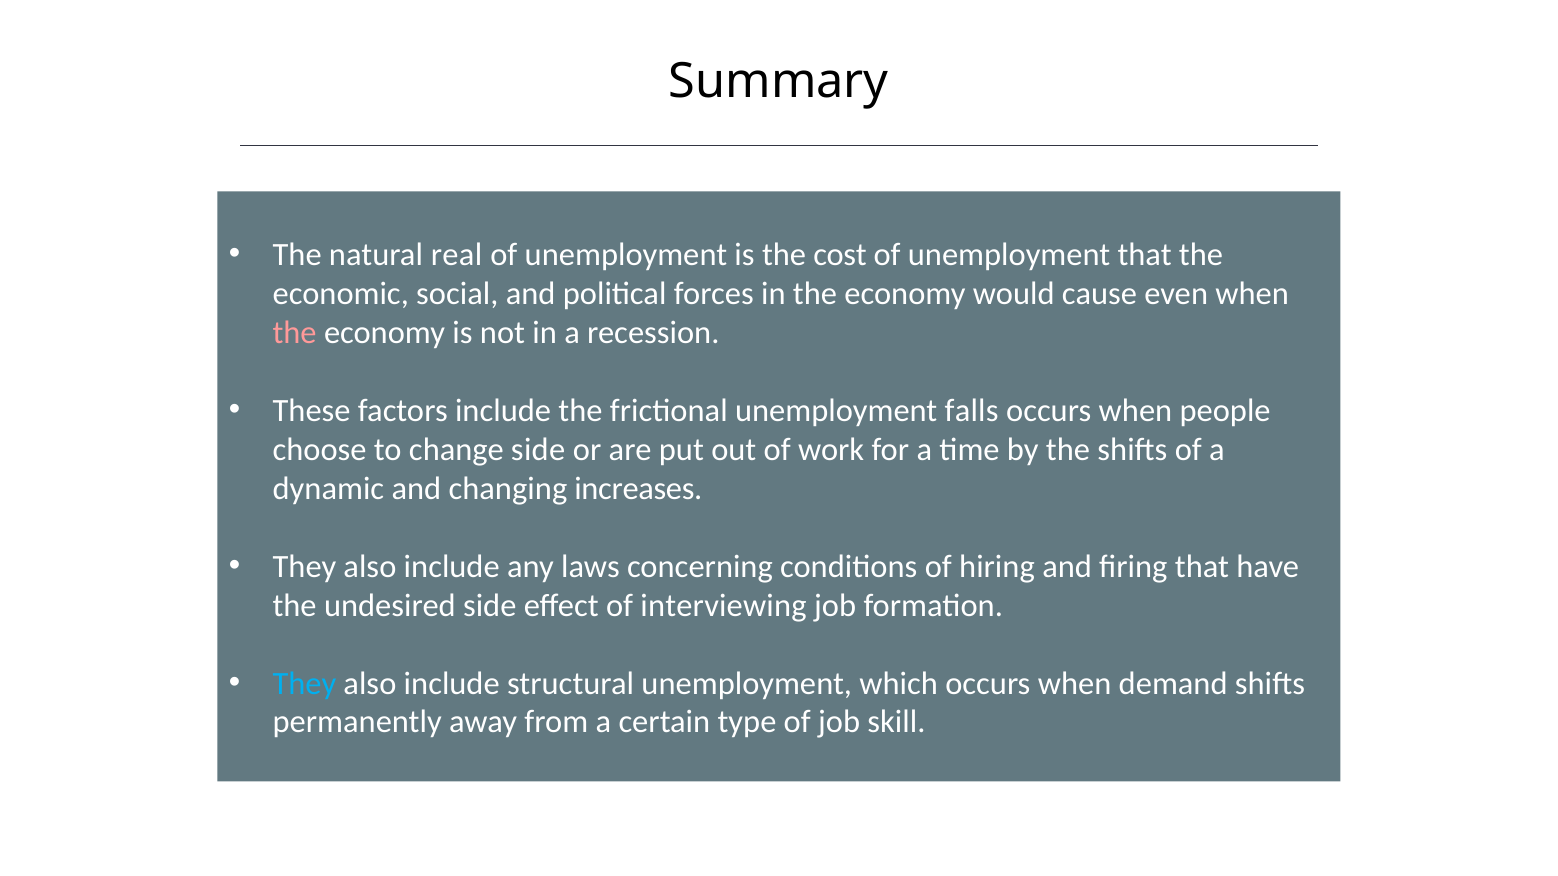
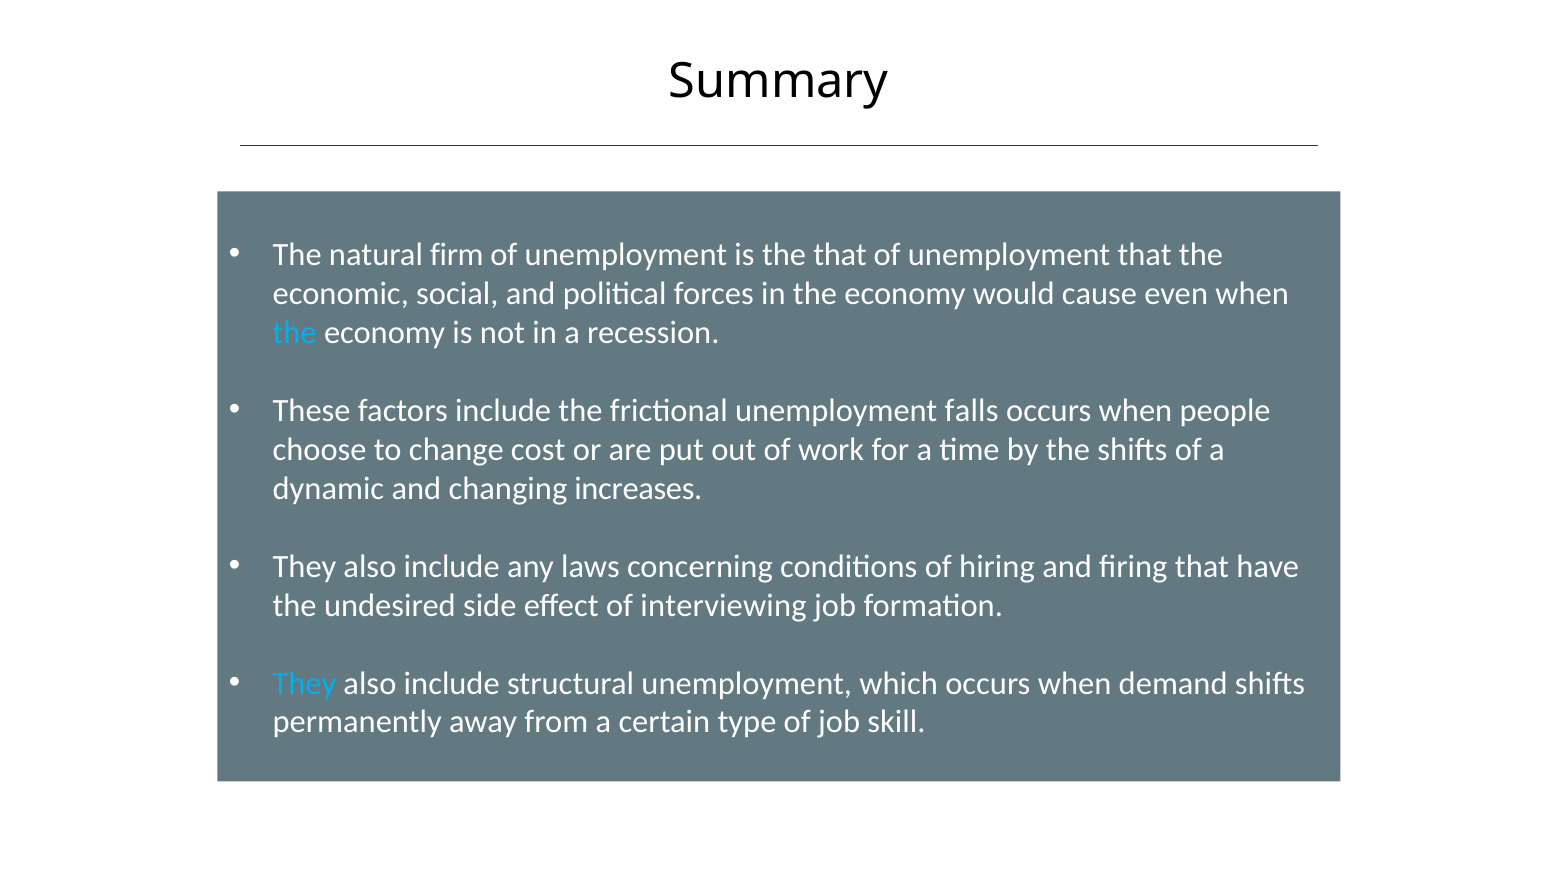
real: real -> firm
the cost: cost -> that
the at (295, 333) colour: pink -> light blue
change side: side -> cost
